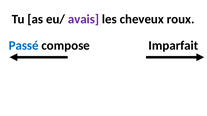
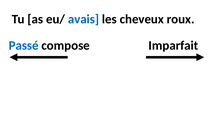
avais colour: purple -> blue
